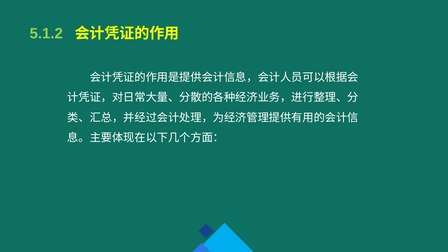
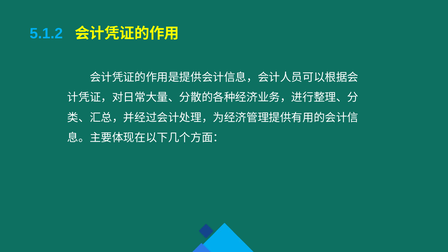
5.1.2 colour: light green -> light blue
